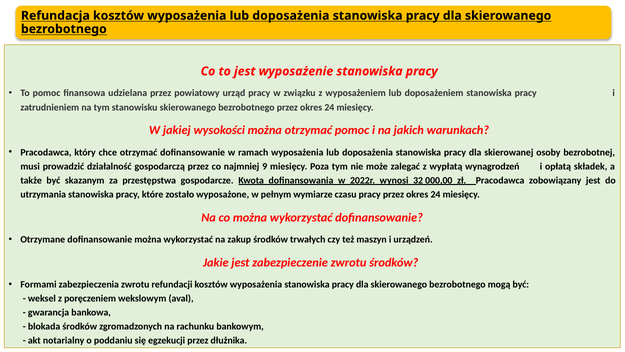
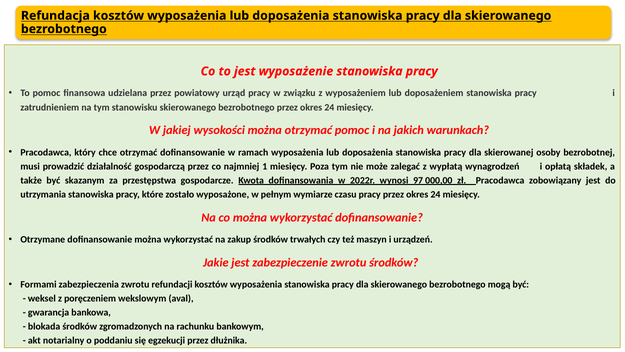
9: 9 -> 1
32: 32 -> 97
